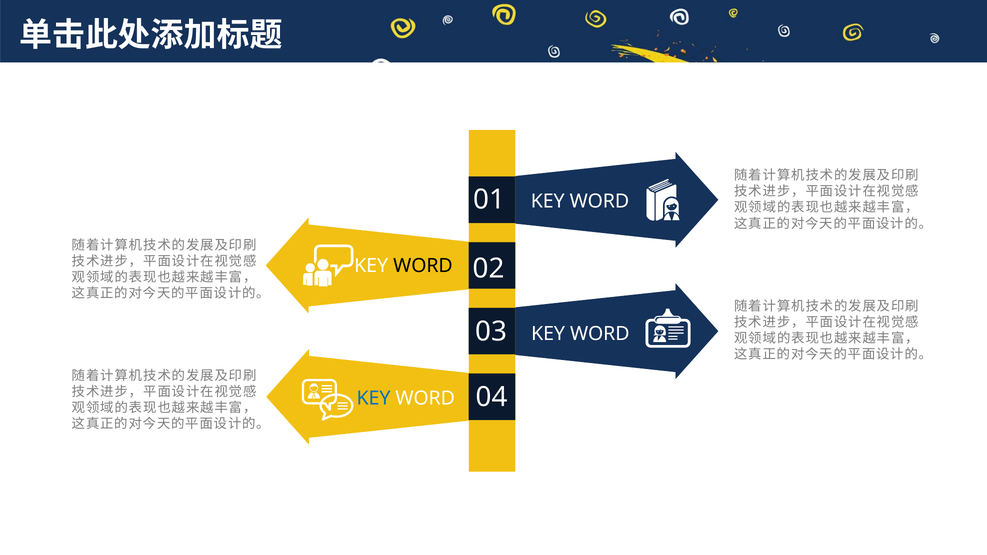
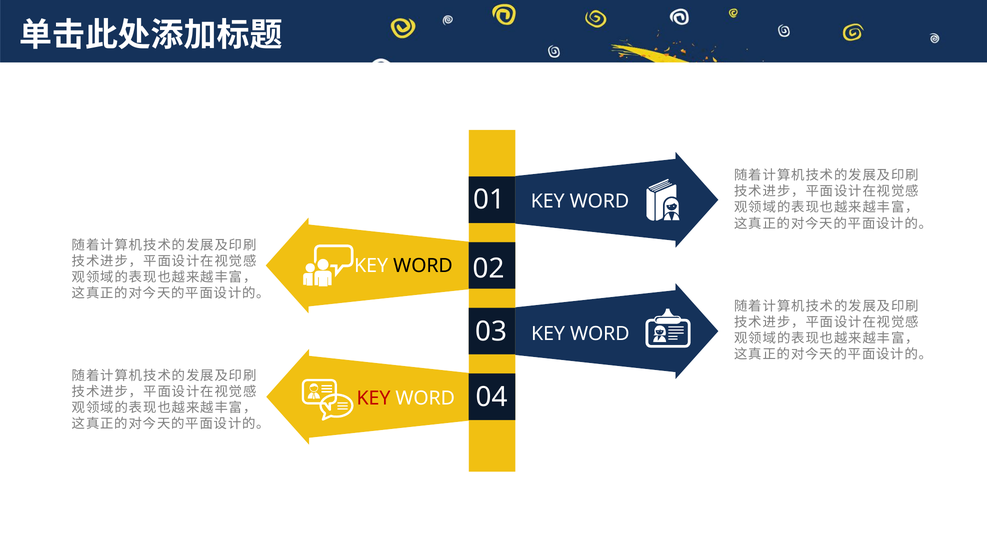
KEY at (373, 398) colour: blue -> red
